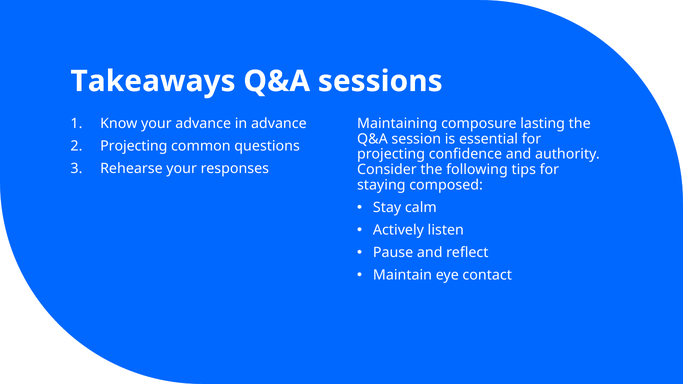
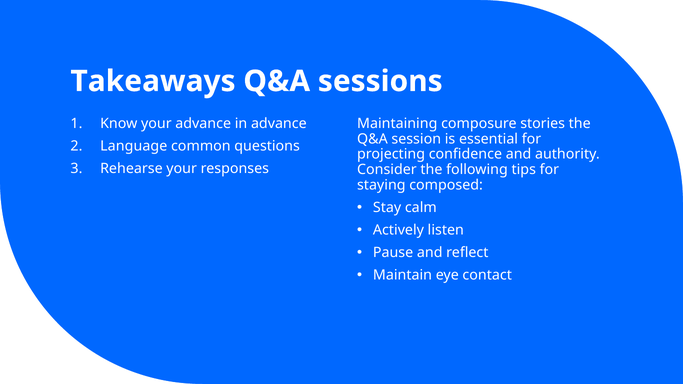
lasting: lasting -> stories
Projecting at (134, 146): Projecting -> Language
